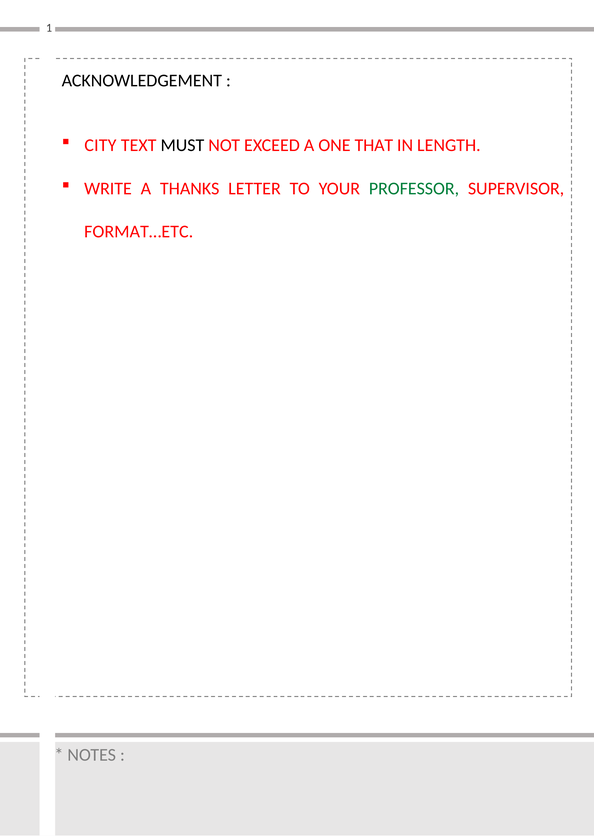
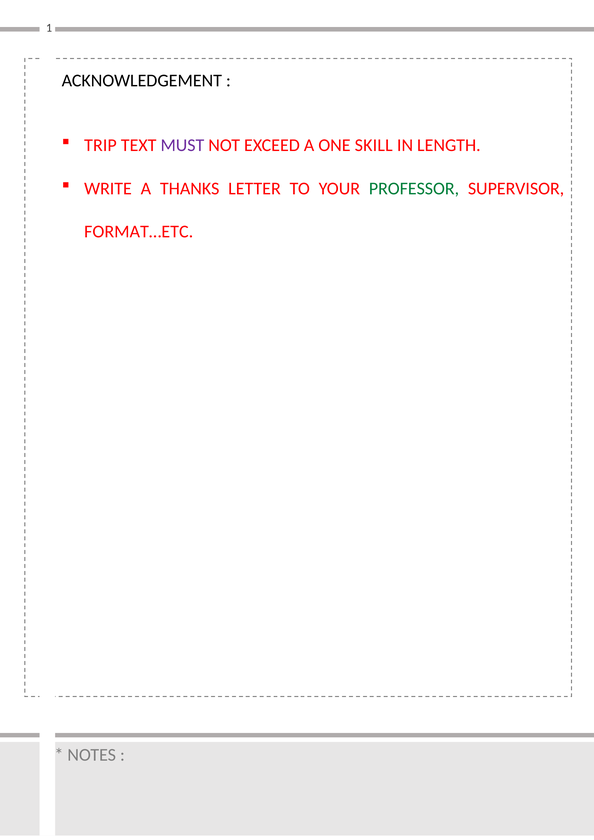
CITY: CITY -> TRIP
MUST colour: black -> purple
THAT: THAT -> SKILL
